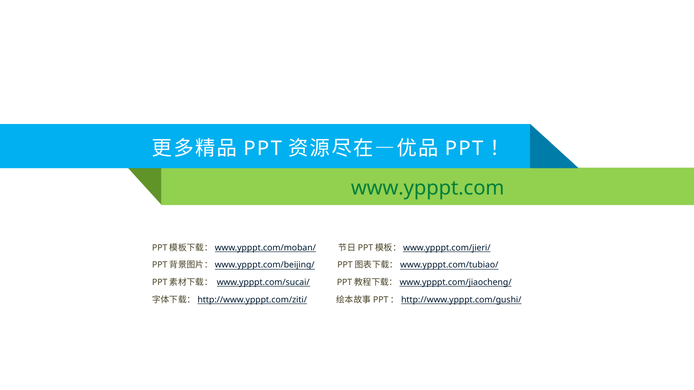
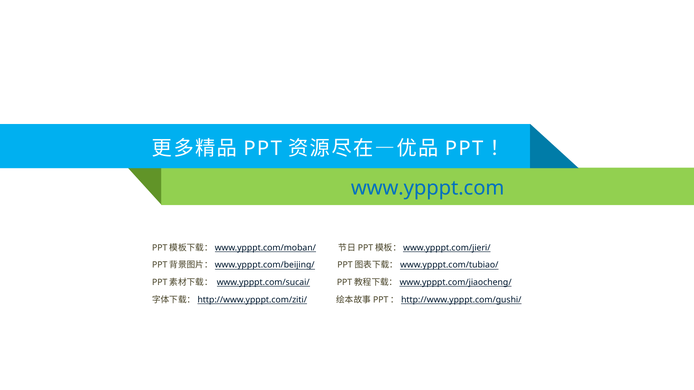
www.ypppt.com colour: green -> blue
